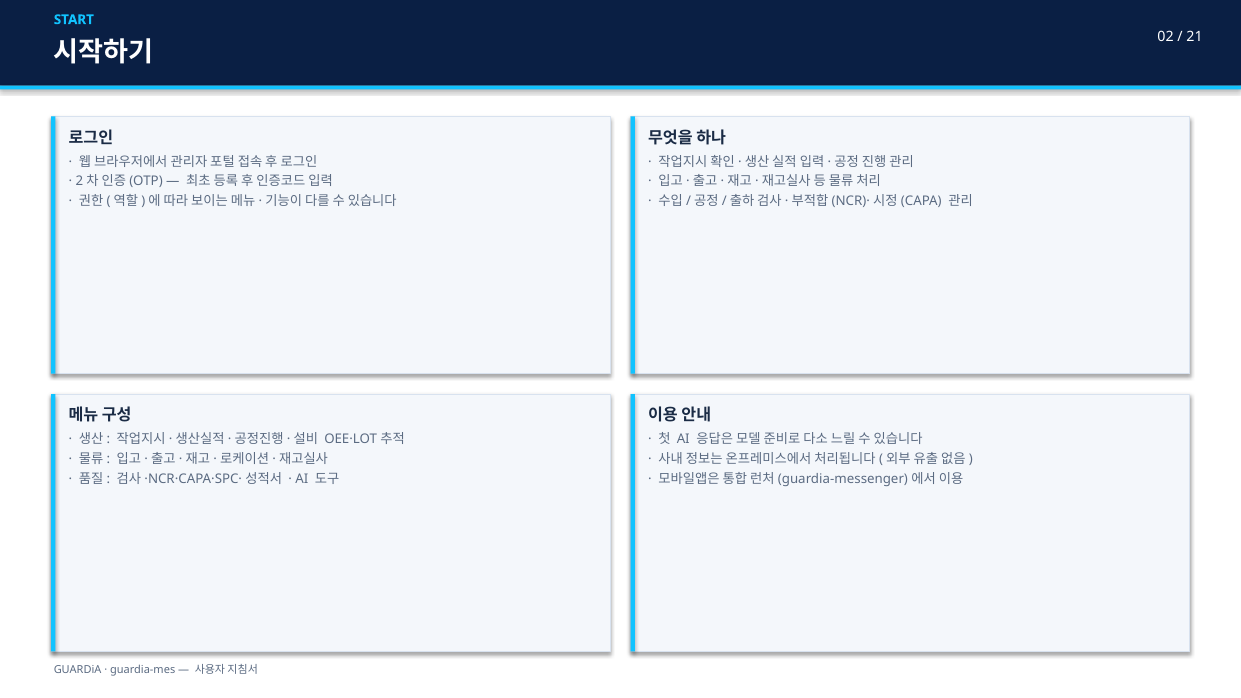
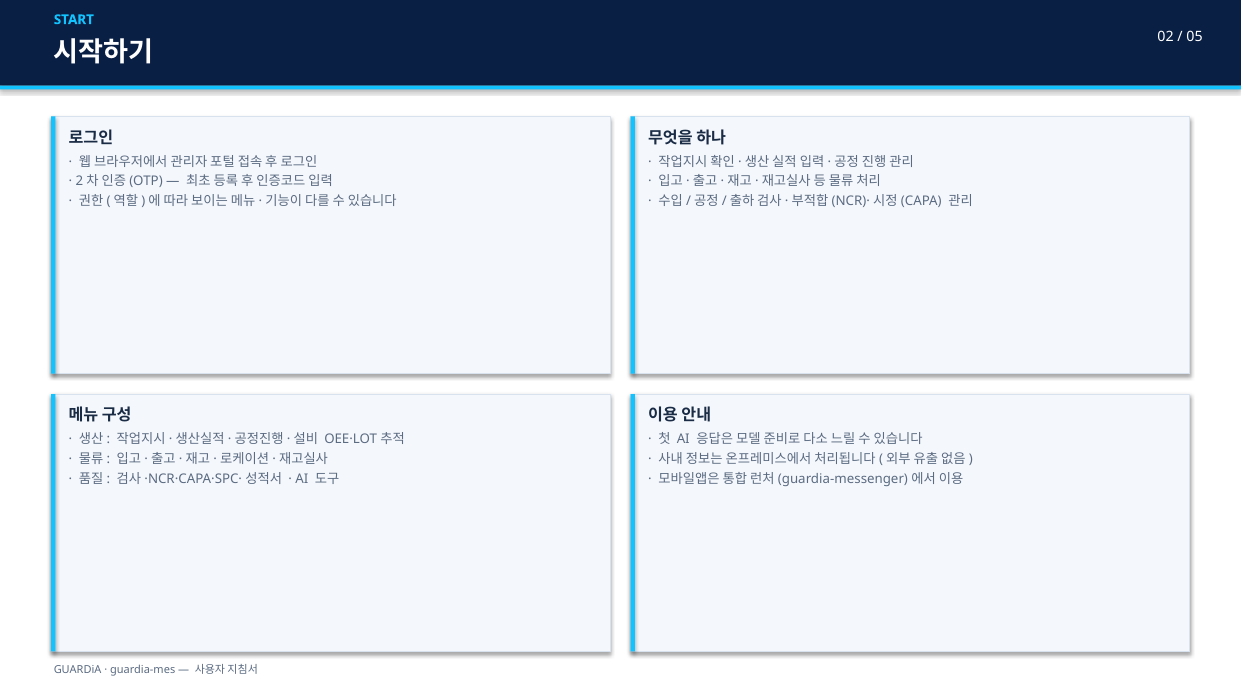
21: 21 -> 05
